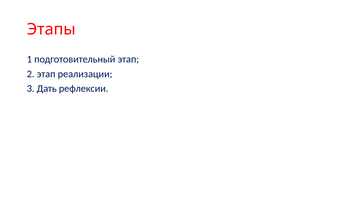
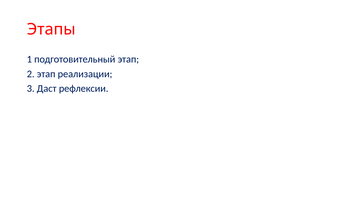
Дать: Дать -> Даст
